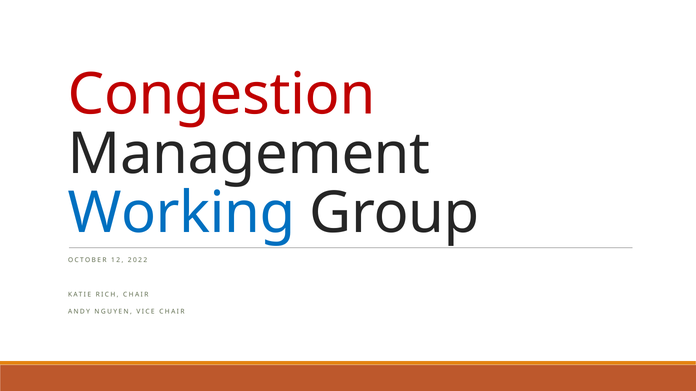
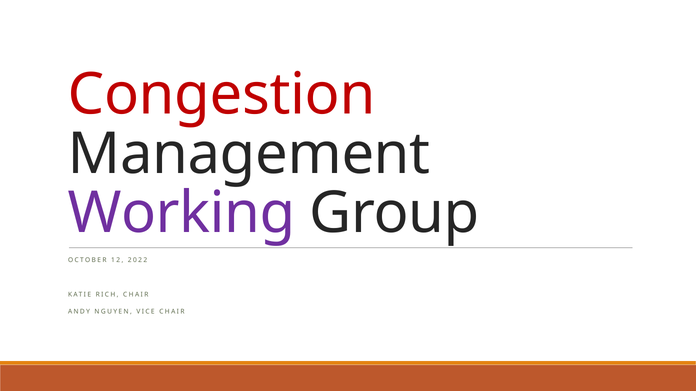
Working colour: blue -> purple
